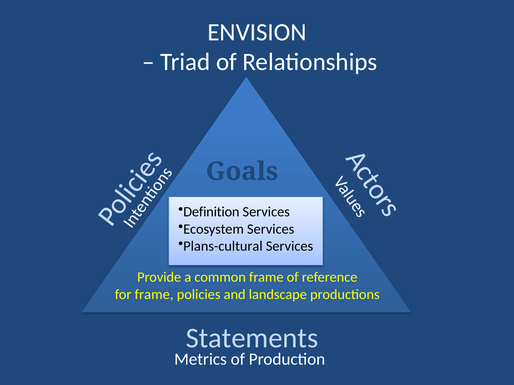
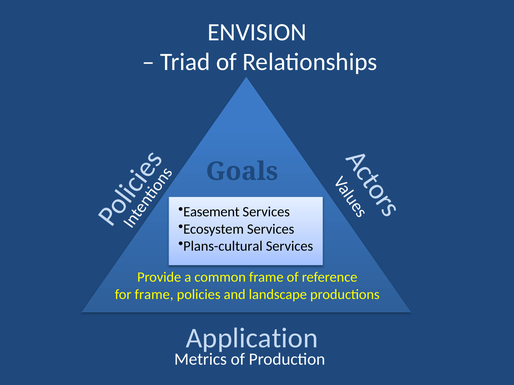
Definition: Definition -> Easement
Statements: Statements -> Application
